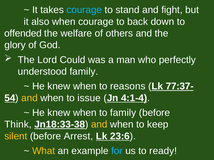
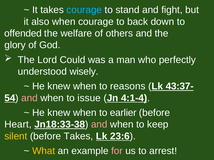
understood family: family -> wisely
77:37-: 77:37- -> 43:37-
and at (29, 98) colour: yellow -> pink
to family: family -> earlier
Think: Think -> Heart
and at (99, 125) colour: yellow -> pink
before Arrest: Arrest -> Takes
for colour: light blue -> pink
ready: ready -> arrest
